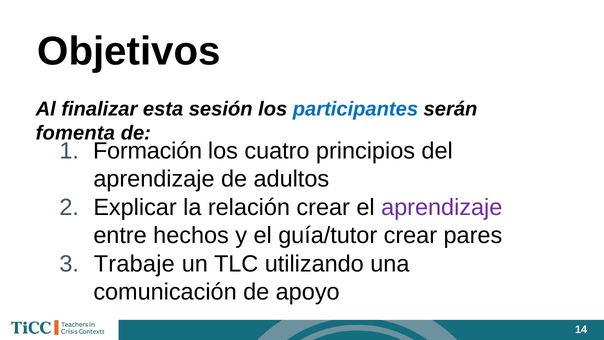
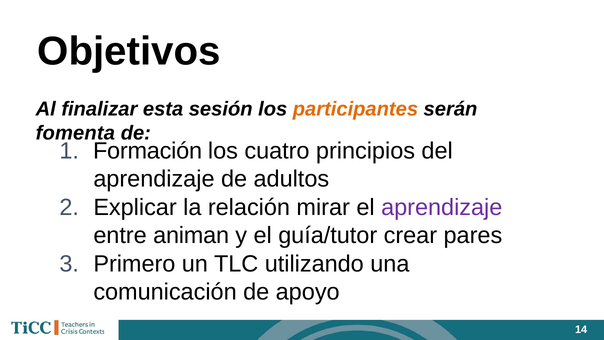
participantes colour: blue -> orange
relación crear: crear -> mirar
hechos: hechos -> animan
Trabaje: Trabaje -> Primero
